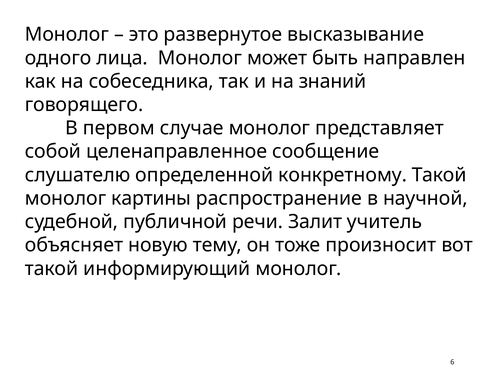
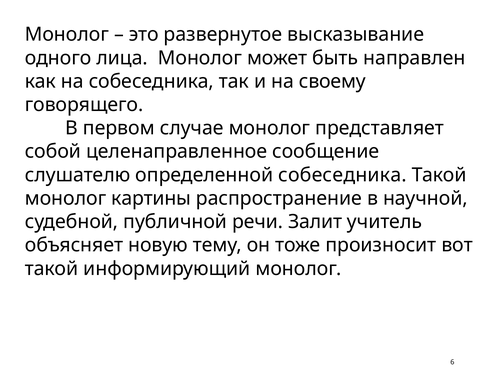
знаний: знаний -> своему
определенной конкретному: конкретному -> собеседника
